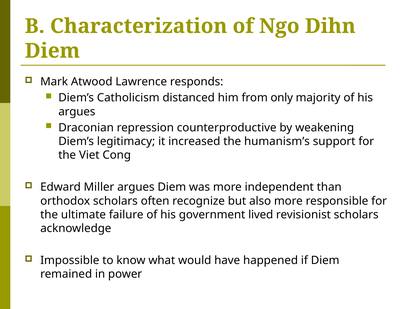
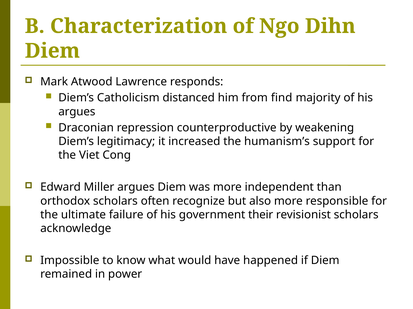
only: only -> find
lived: lived -> their
